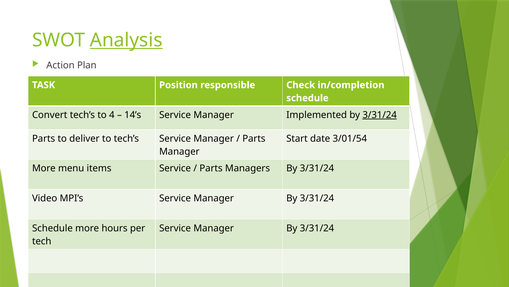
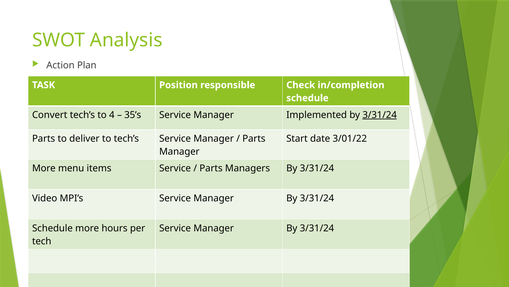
Analysis underline: present -> none
14’s: 14’s -> 35’s
3/01/54: 3/01/54 -> 3/01/22
